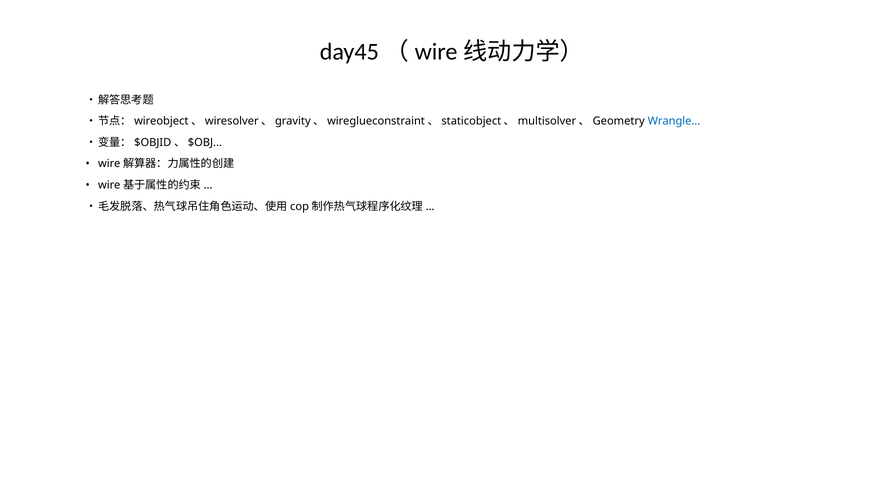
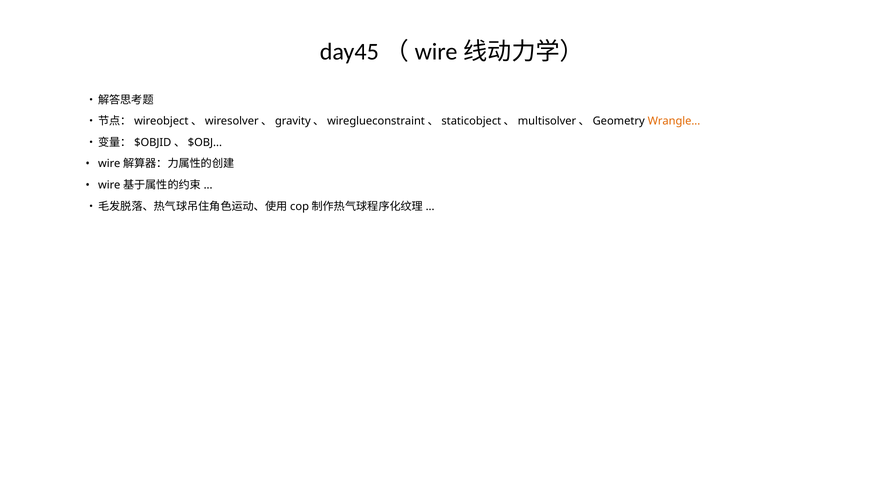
Wrangle colour: blue -> orange
